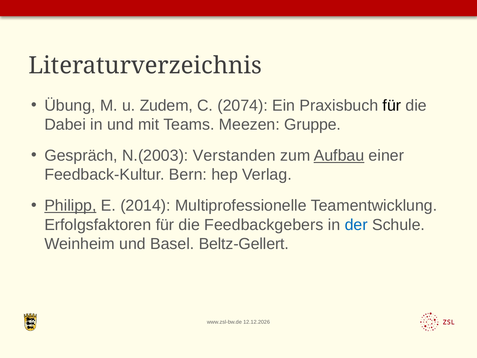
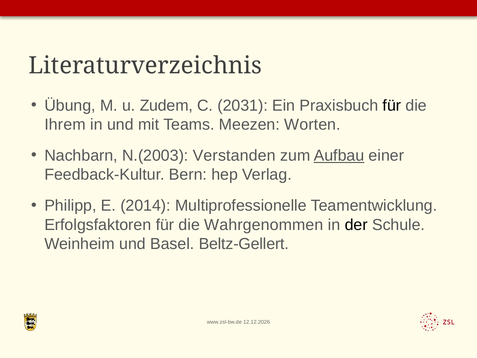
2074: 2074 -> 2031
Dabei: Dabei -> Ihrem
Gruppe: Gruppe -> Worten
Gespräch: Gespräch -> Nachbarn
Philipp underline: present -> none
Feedbackgebers: Feedbackgebers -> Wahrgenommen
der colour: blue -> black
